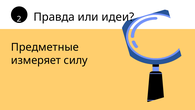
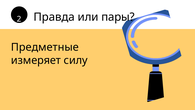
идеи: идеи -> пары
